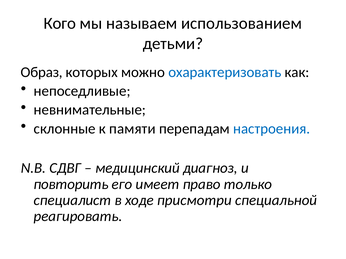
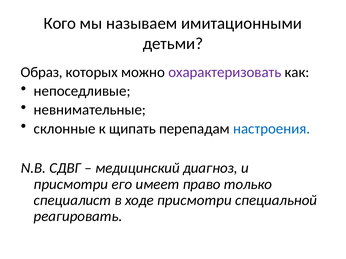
использованием: использованием -> имитационными
охарактеризовать colour: blue -> purple
памяти: памяти -> щипать
повторить at (71, 184): повторить -> присмотри
